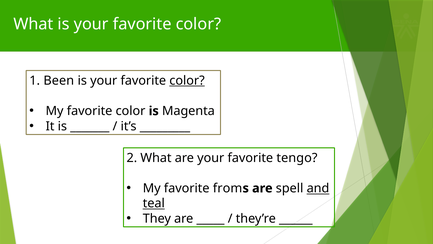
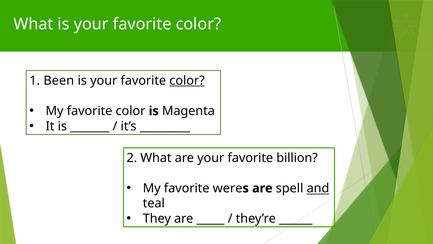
tengo: tengo -> billion
from: from -> were
teal underline: present -> none
